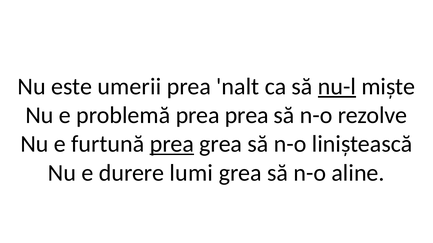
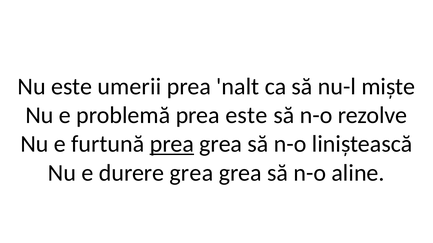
nu-l underline: present -> none
prea prea: prea -> este
durere lumi: lumi -> grea
